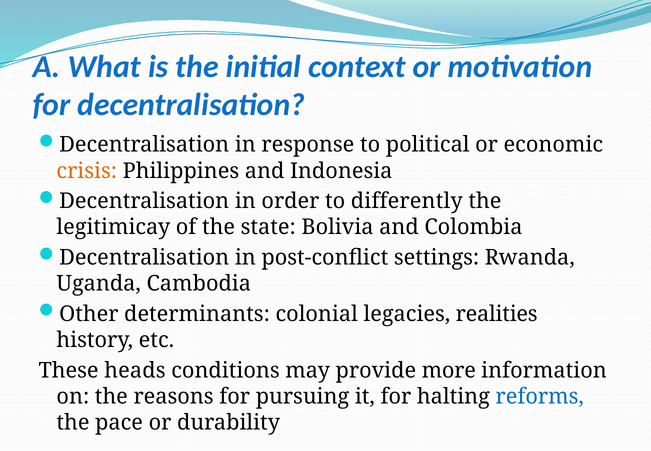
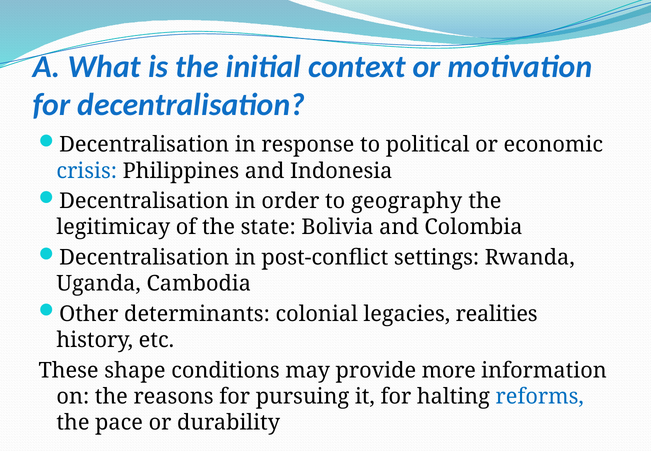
crisis colour: orange -> blue
differently: differently -> geography
heads: heads -> shape
